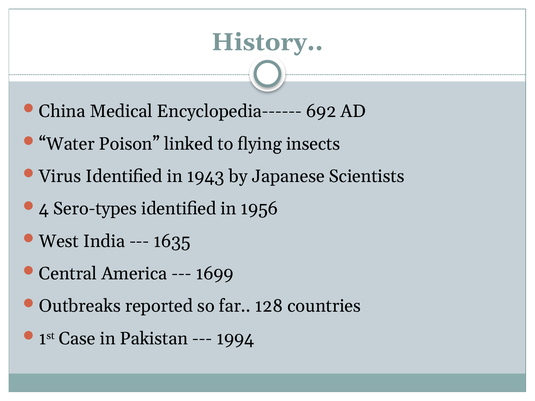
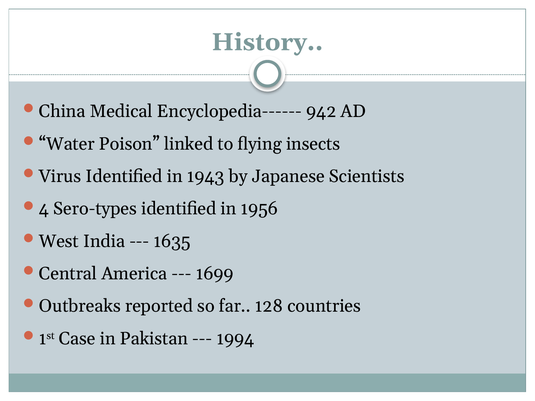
692: 692 -> 942
